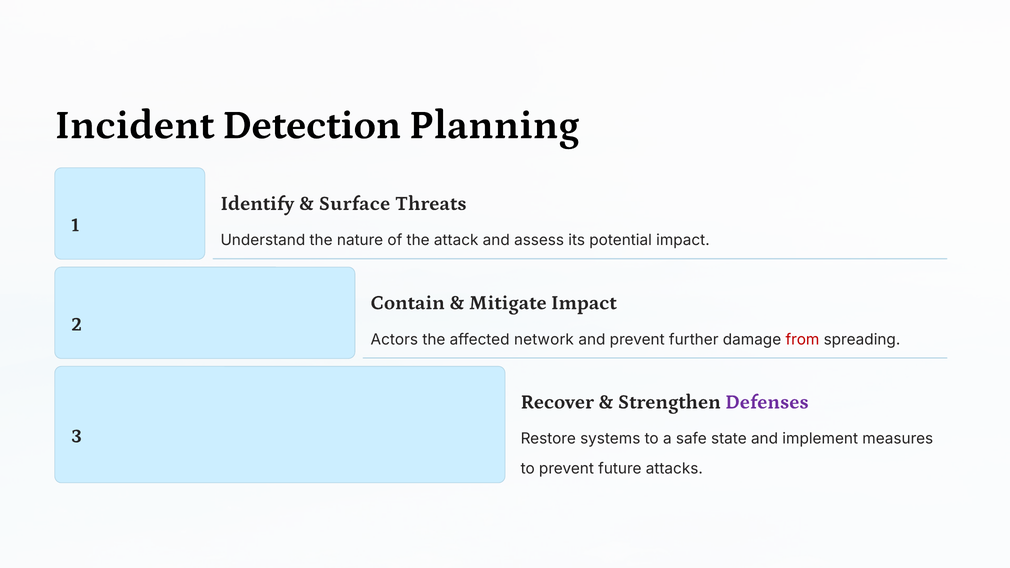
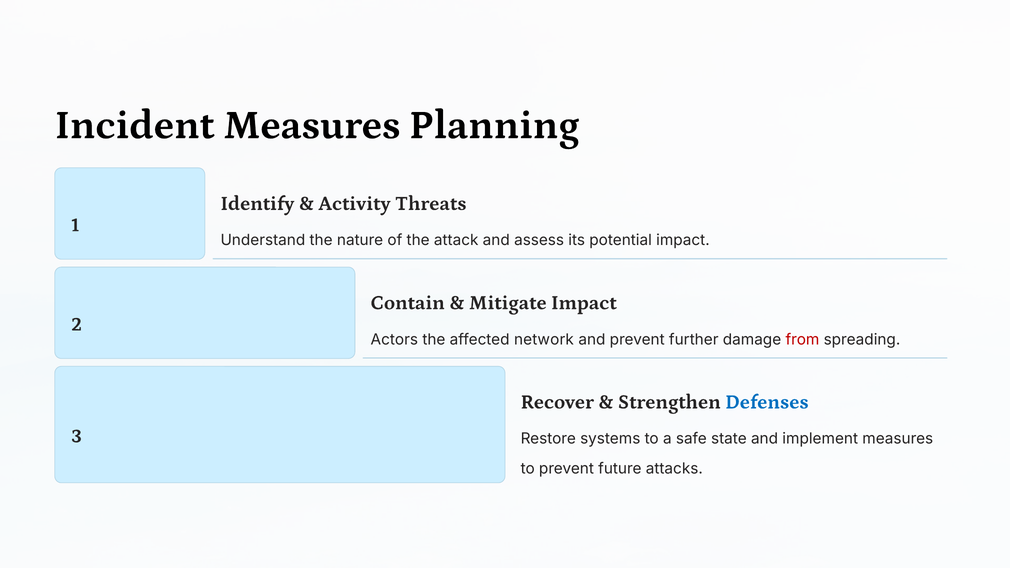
Incident Detection: Detection -> Measures
Surface: Surface -> Activity
Defenses colour: purple -> blue
